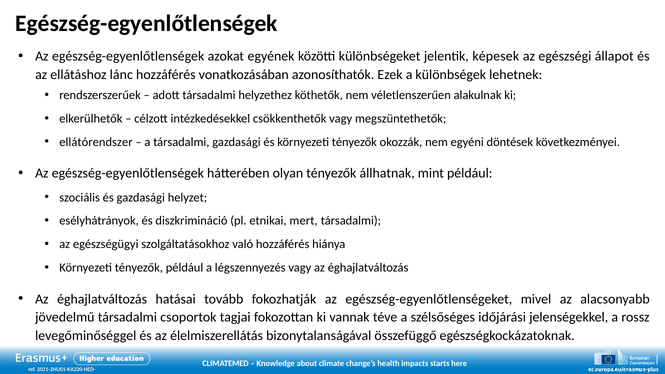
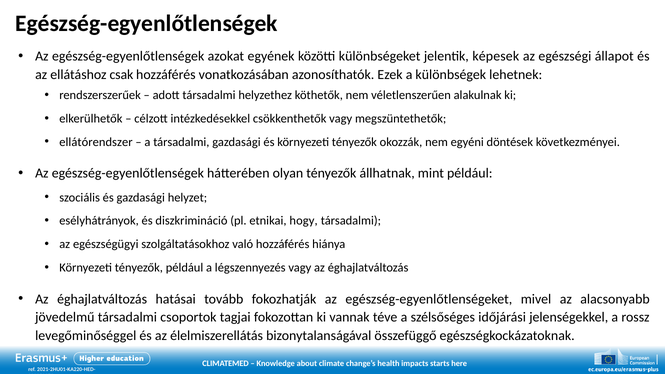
lánc: lánc -> csak
mert: mert -> hogy
